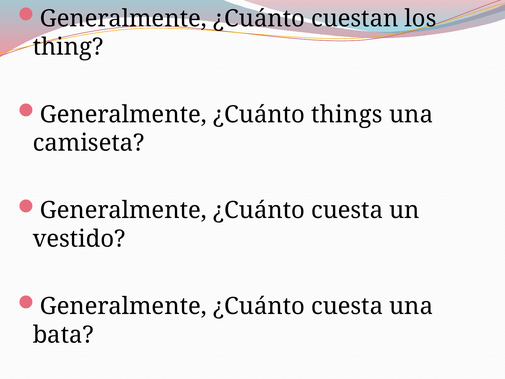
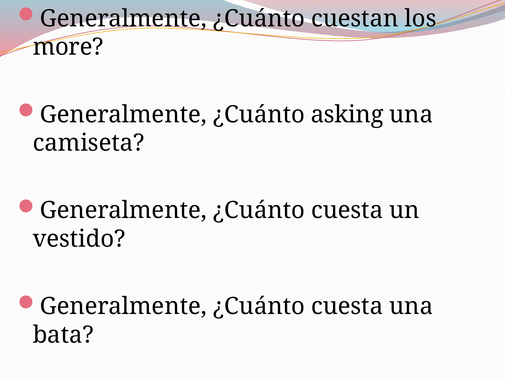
thing: thing -> more
things: things -> asking
